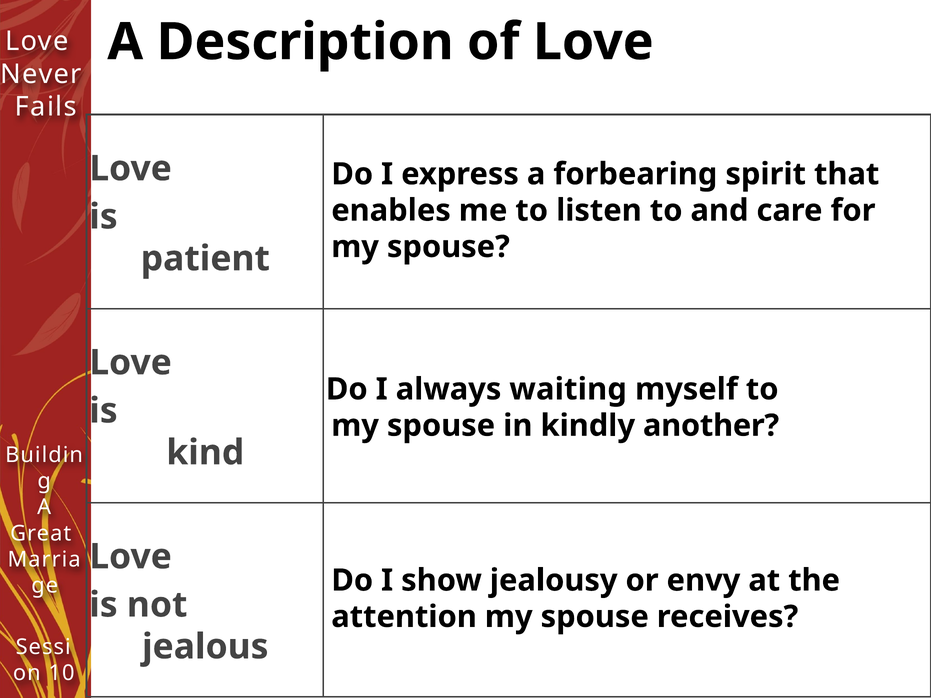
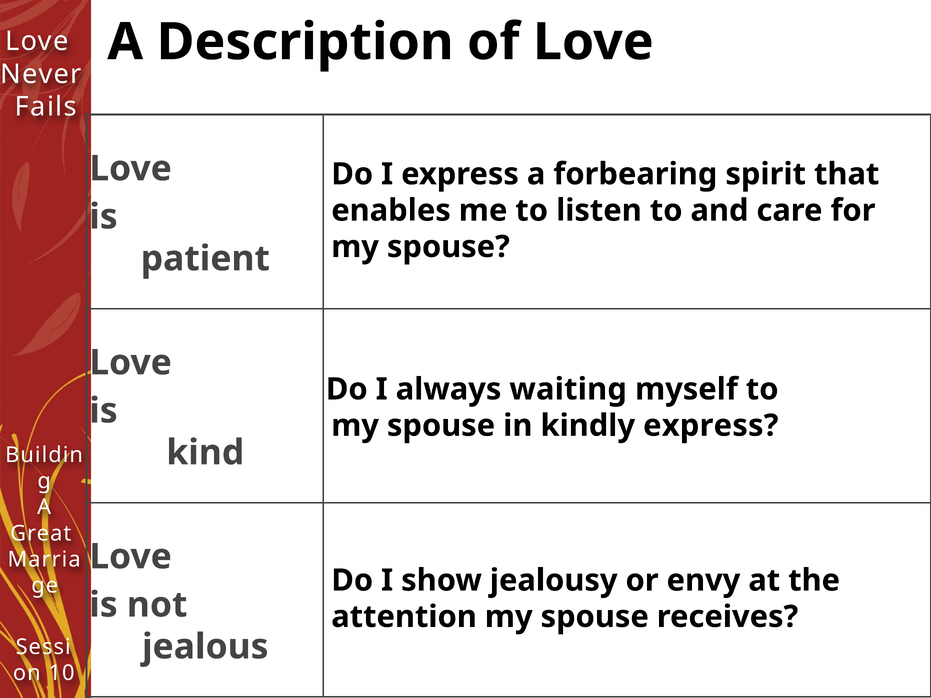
kindly another: another -> express
